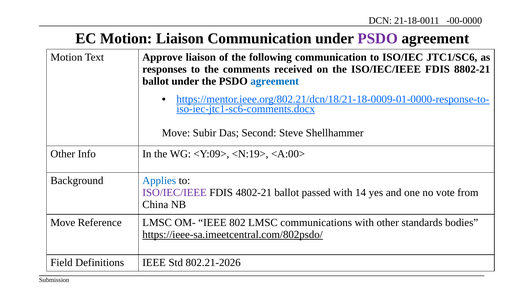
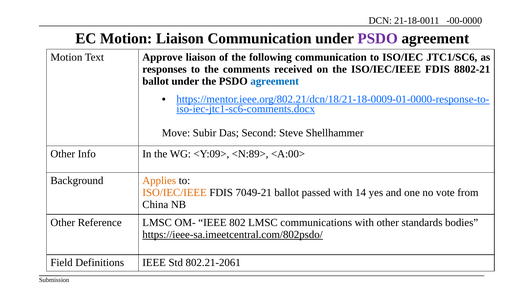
<N:19>: <N:19> -> <N:89>
Applies colour: blue -> orange
ISO/IEC/IEEE at (175, 192) colour: purple -> orange
4802-21: 4802-21 -> 7049-21
Move at (63, 222): Move -> Other
802.21-2026: 802.21-2026 -> 802.21-2061
